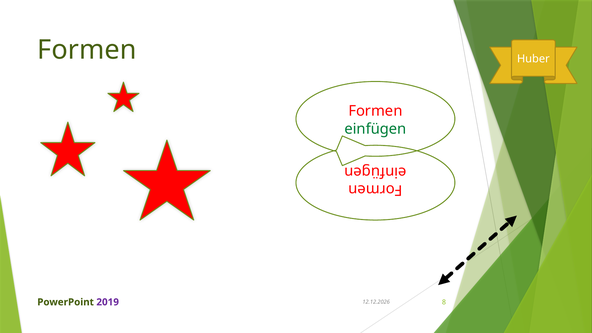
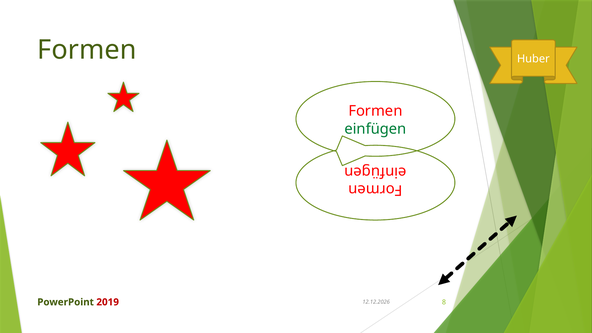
2019 colour: purple -> red
